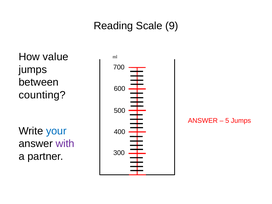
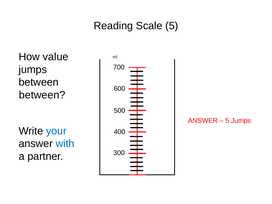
Scale 9: 9 -> 5
counting at (42, 95): counting -> between
with colour: purple -> blue
